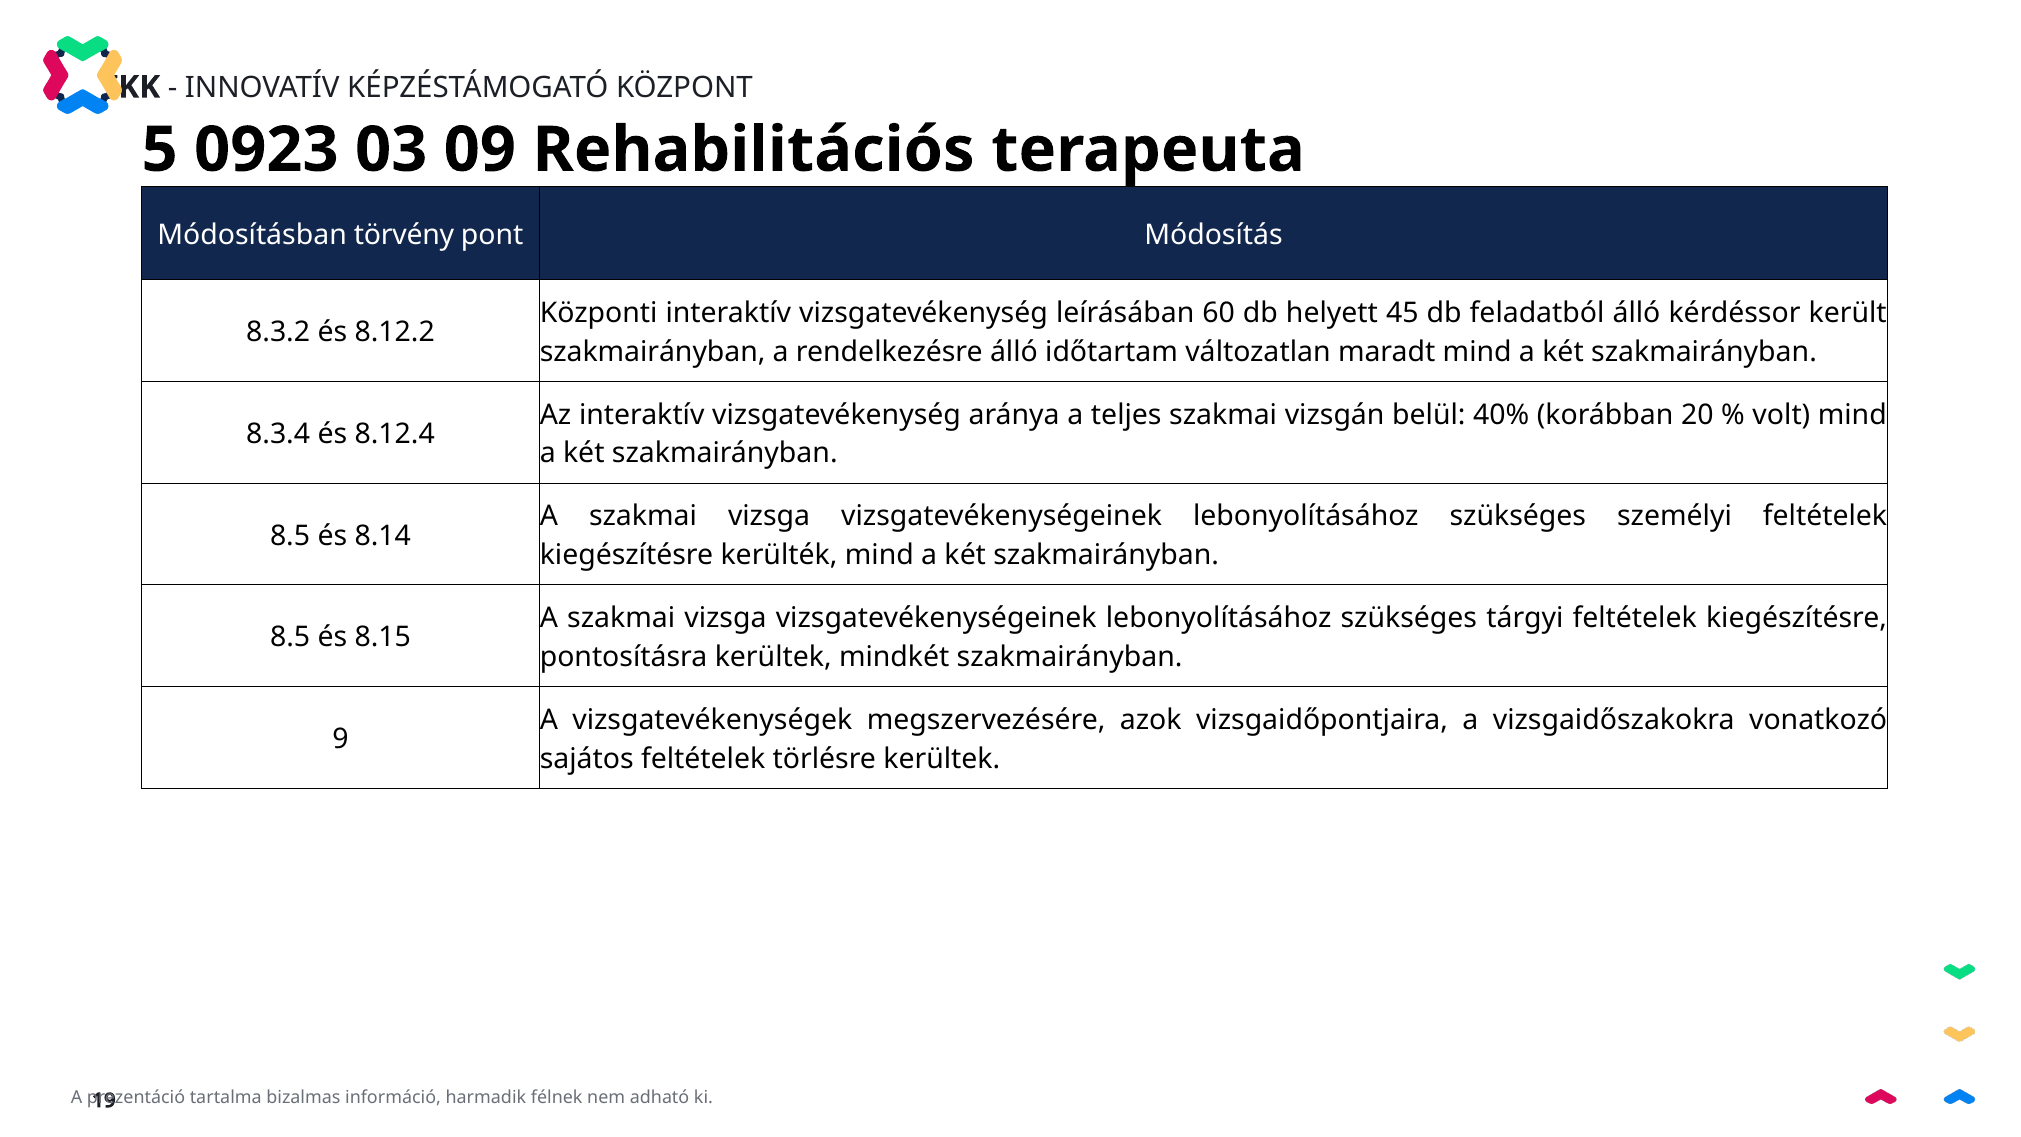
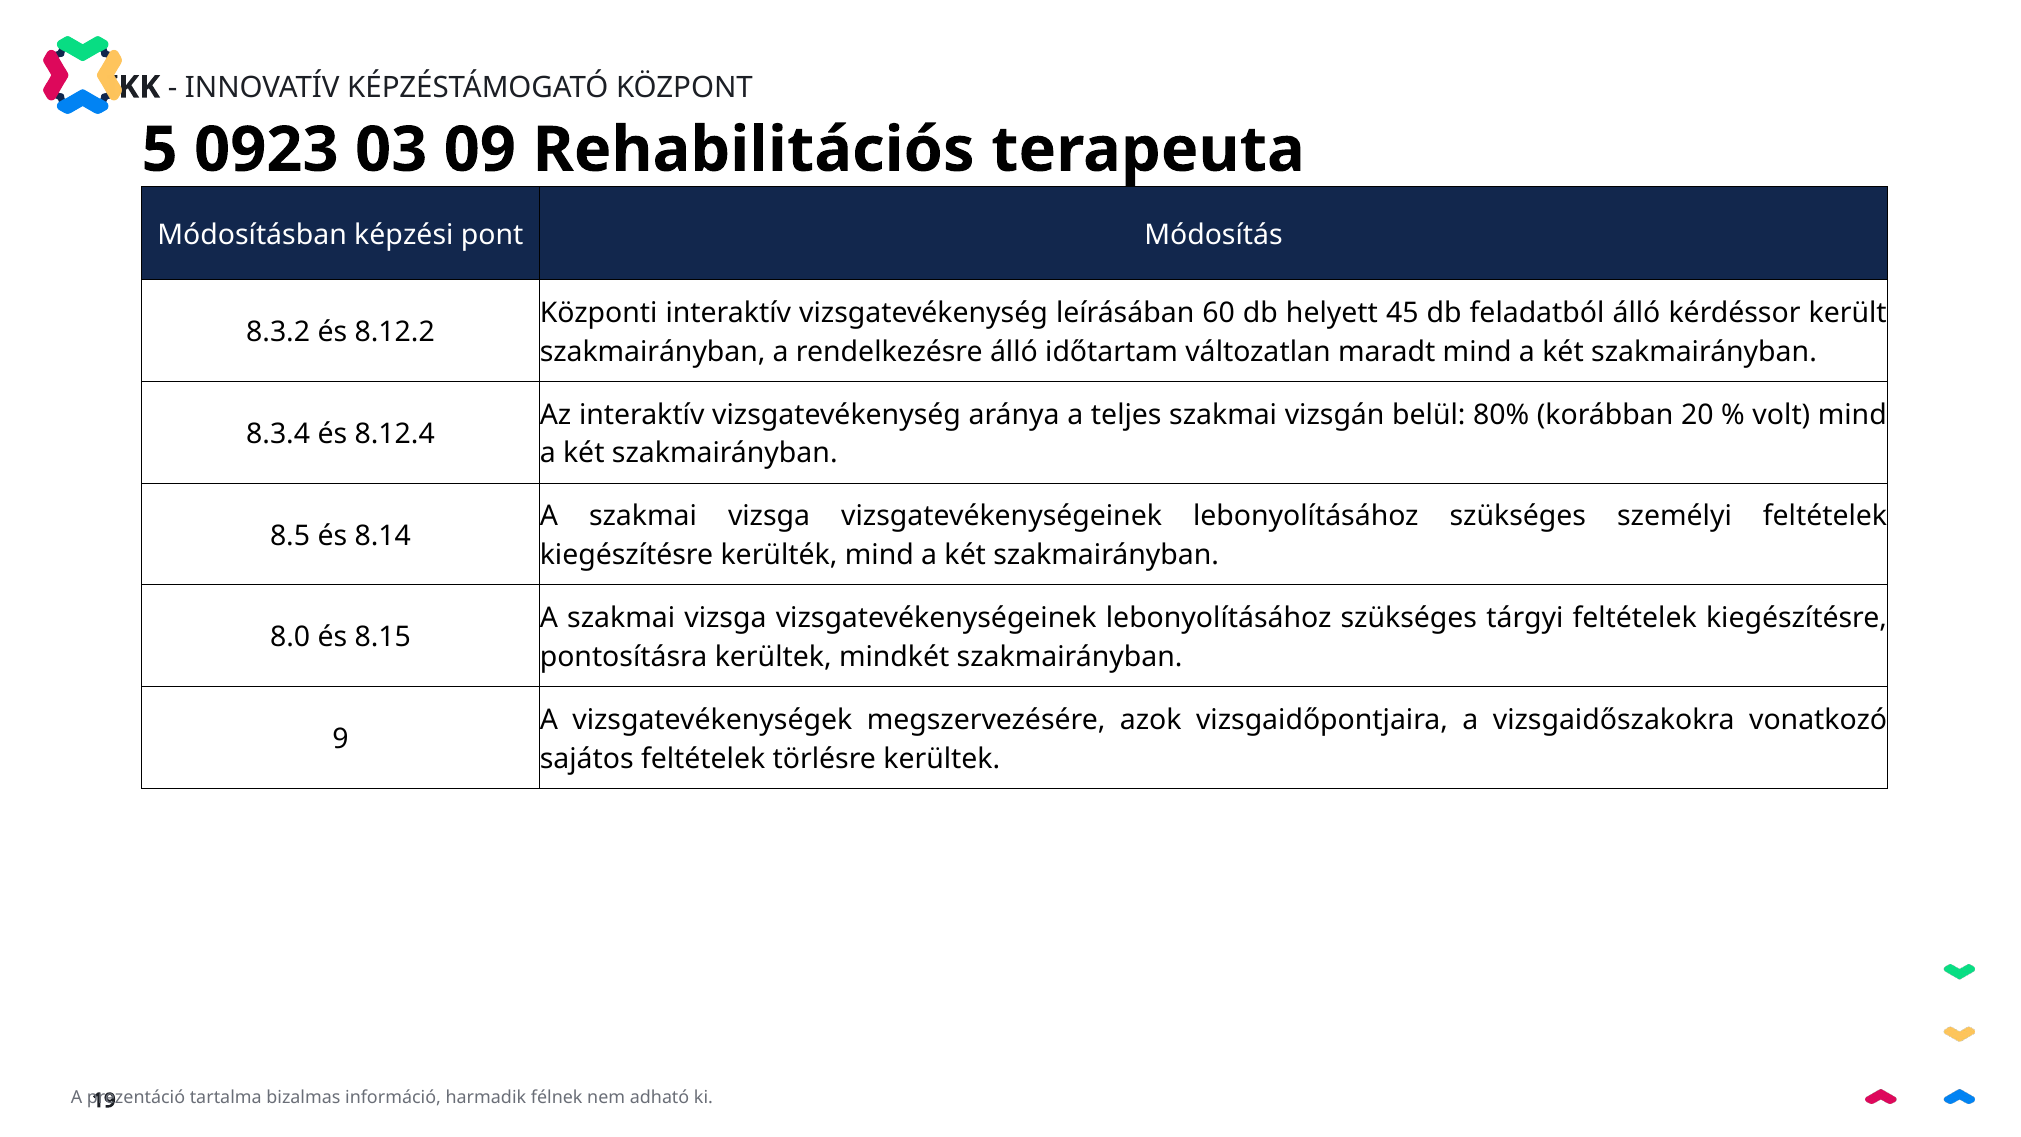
törvény: törvény -> képzési
40%: 40% -> 80%
8.5 at (290, 637): 8.5 -> 8.0
